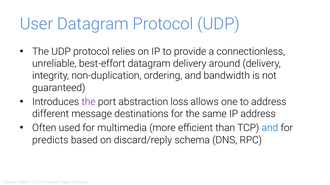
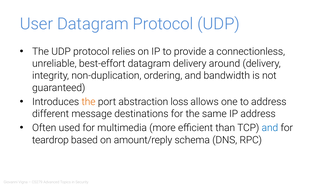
the at (89, 102) colour: purple -> orange
predicts: predicts -> teardrop
discard/reply: discard/reply -> amount/reply
